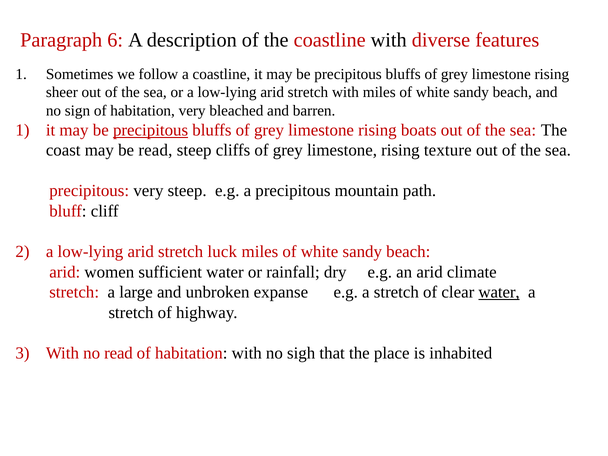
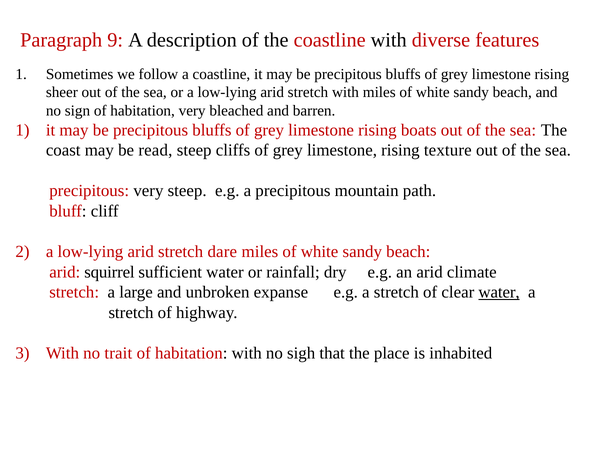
6: 6 -> 9
precipitous at (151, 130) underline: present -> none
luck: luck -> dare
women: women -> squirrel
no read: read -> trait
